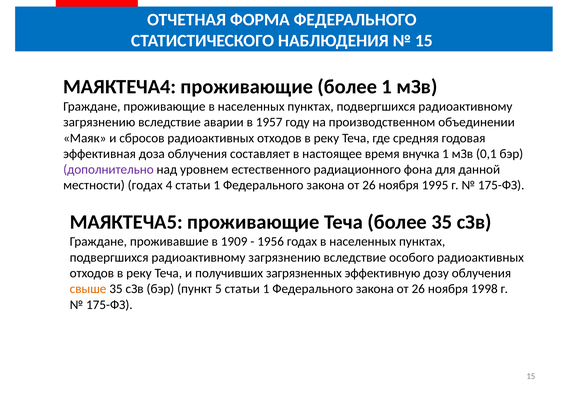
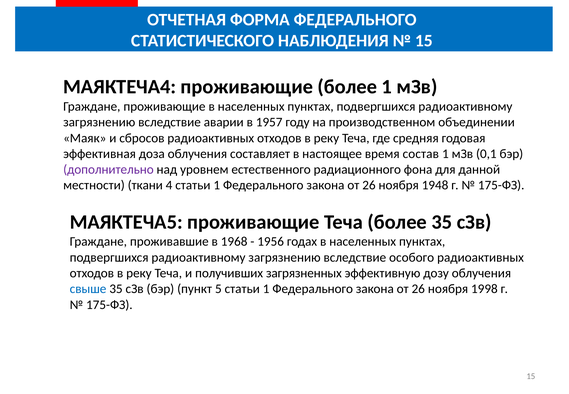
внучка: внучка -> состав
местности годах: годах -> ткани
1995: 1995 -> 1948
1909: 1909 -> 1968
свыше colour: orange -> blue
